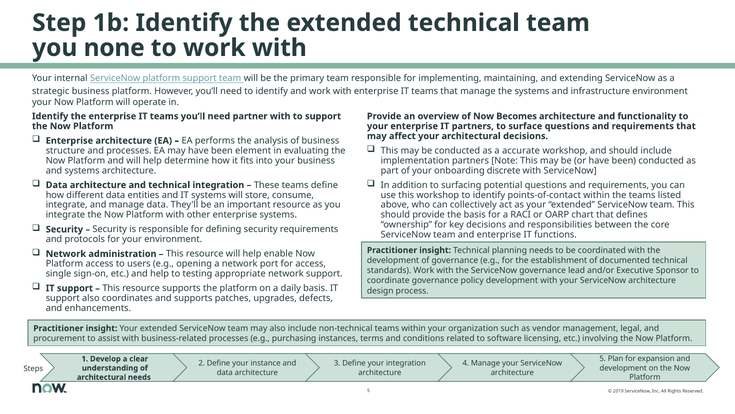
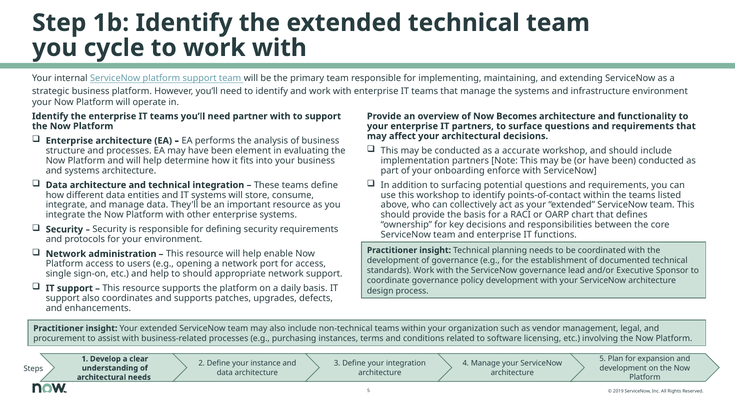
none: none -> cycle
discrete: discrete -> enforce
to testing: testing -> should
